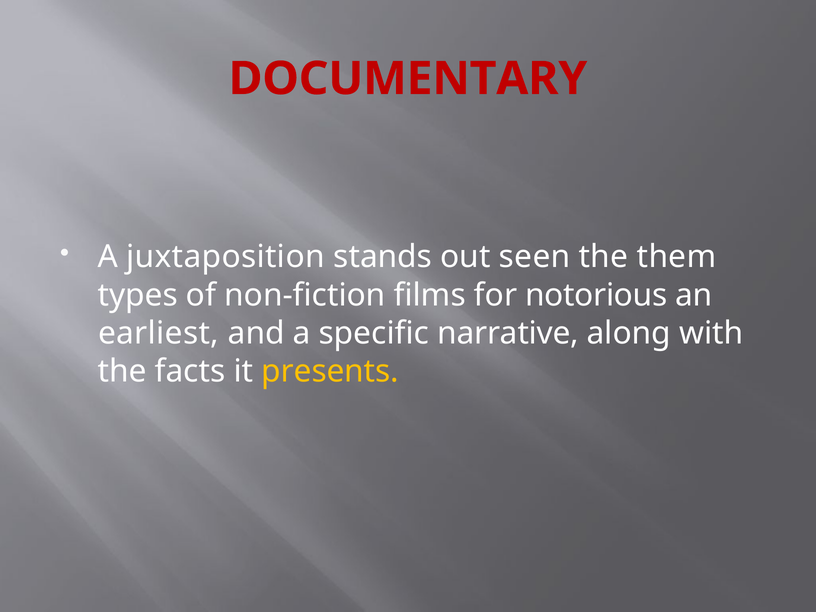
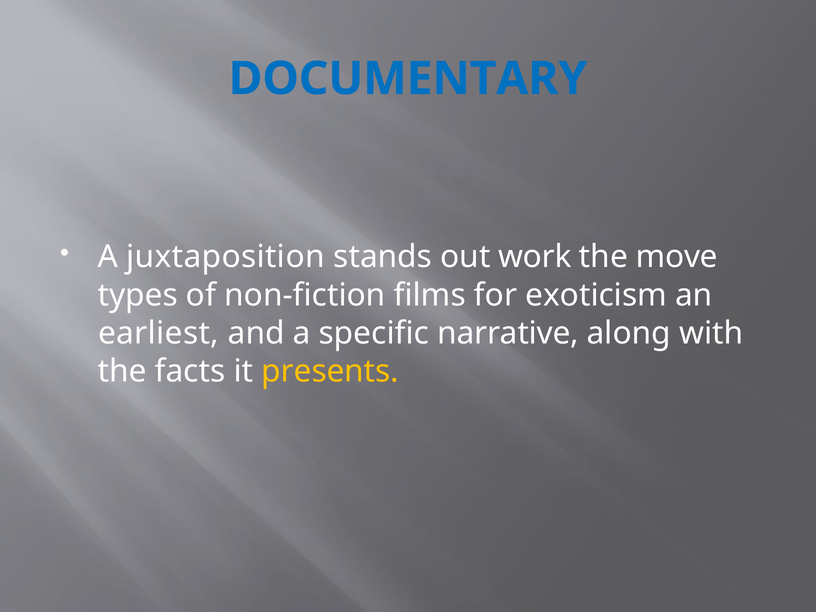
DOCUMENTARY colour: red -> blue
seen: seen -> work
them: them -> move
notorious: notorious -> exoticism
